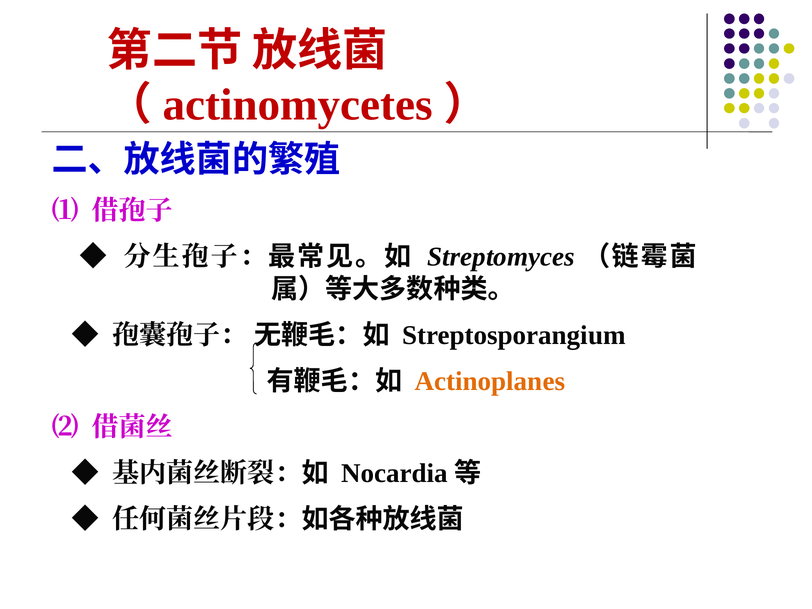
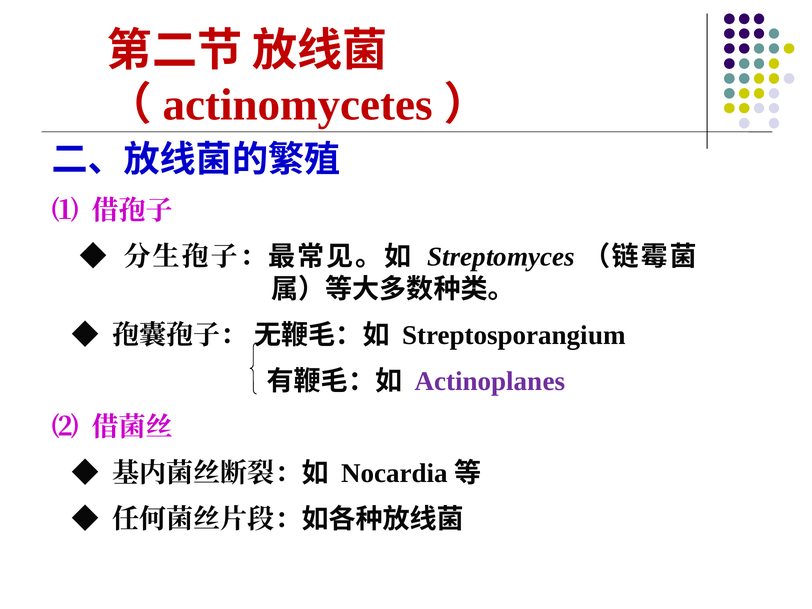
Actinoplanes colour: orange -> purple
